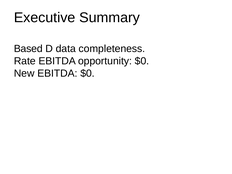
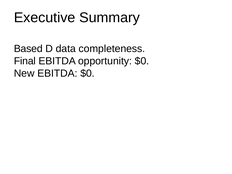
Rate: Rate -> Final
